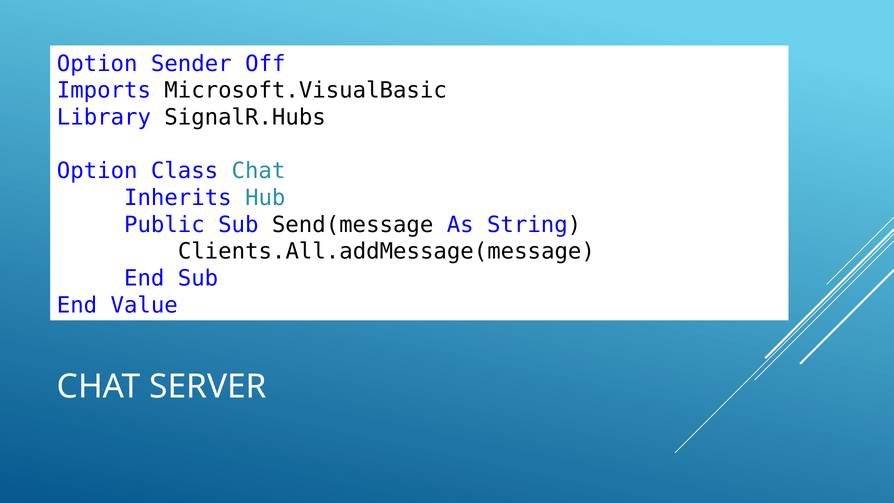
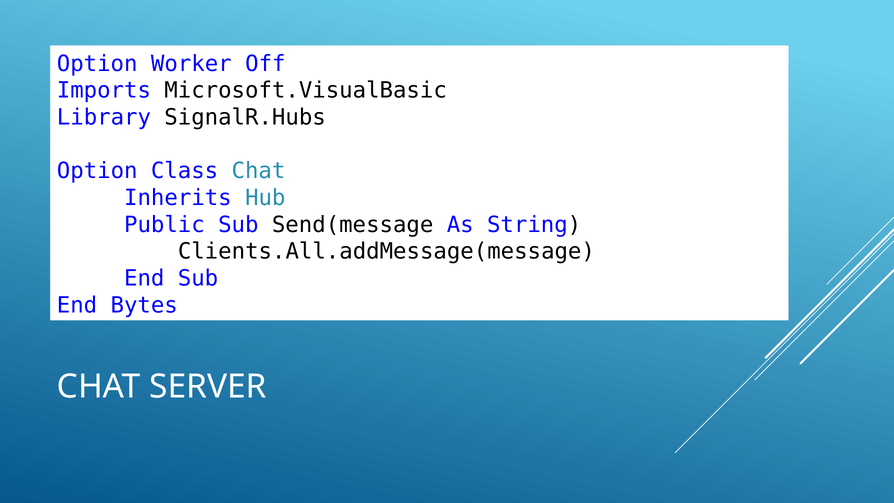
Sender: Sender -> Worker
Value: Value -> Bytes
